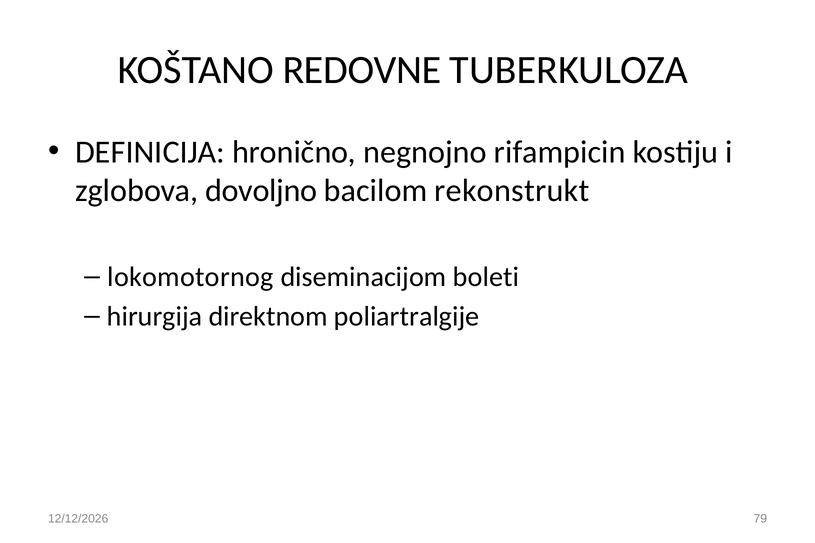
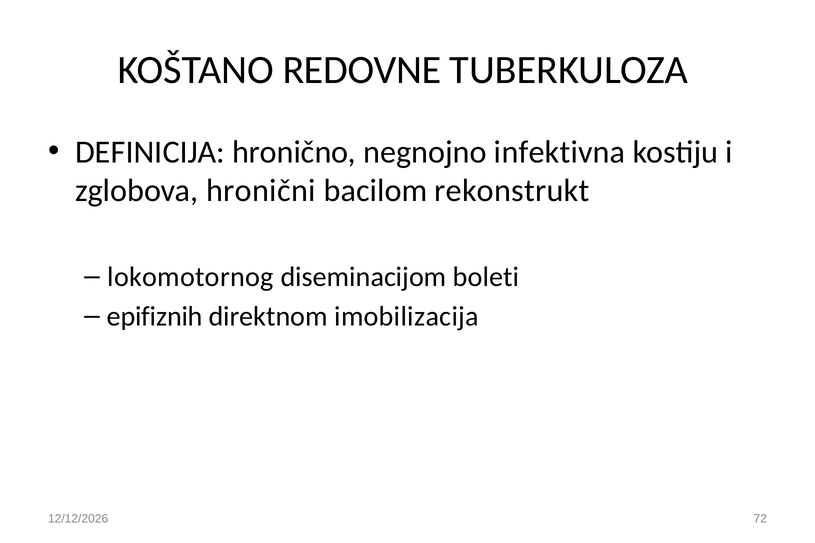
rifampicin: rifampicin -> infektivna
dovoljno: dovoljno -> hronični
hirurgija: hirurgija -> epifiznih
poliartralgije: poliartralgije -> imobilizacija
79: 79 -> 72
